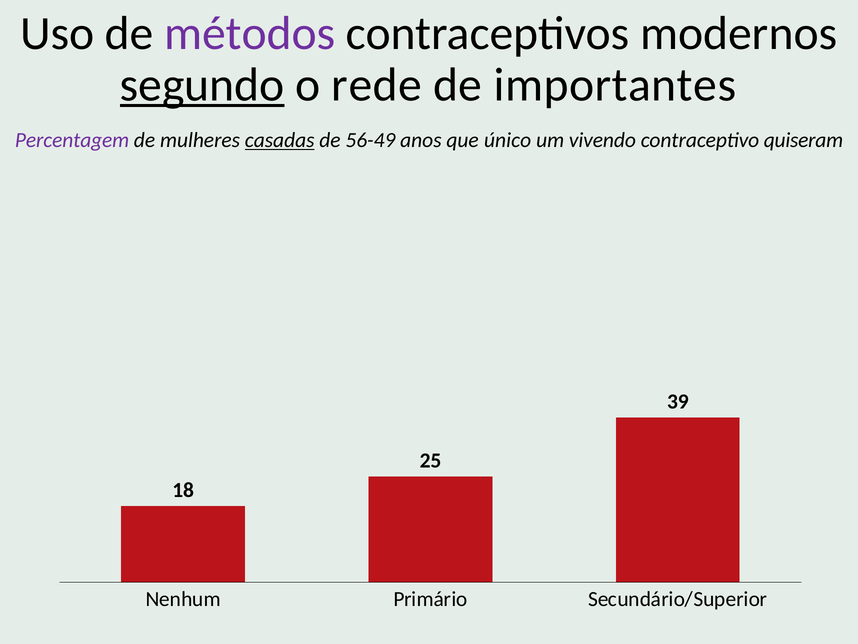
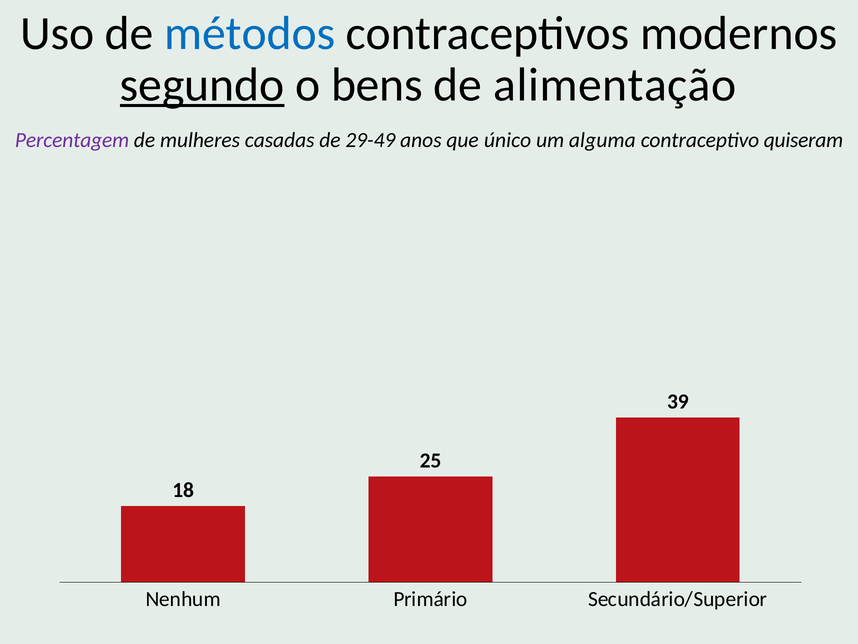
métodos colour: purple -> blue
rede: rede -> bens
importantes: importantes -> alimentação
casadas underline: present -> none
56-49: 56-49 -> 29-49
vivendo: vivendo -> alguma
